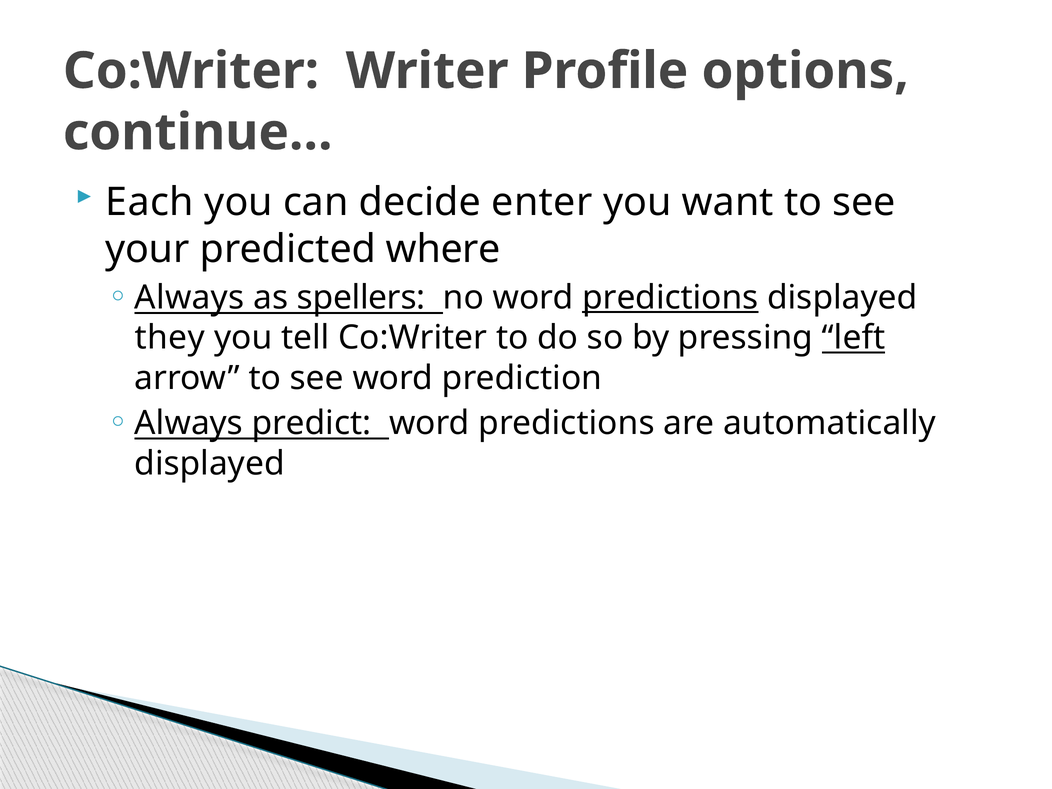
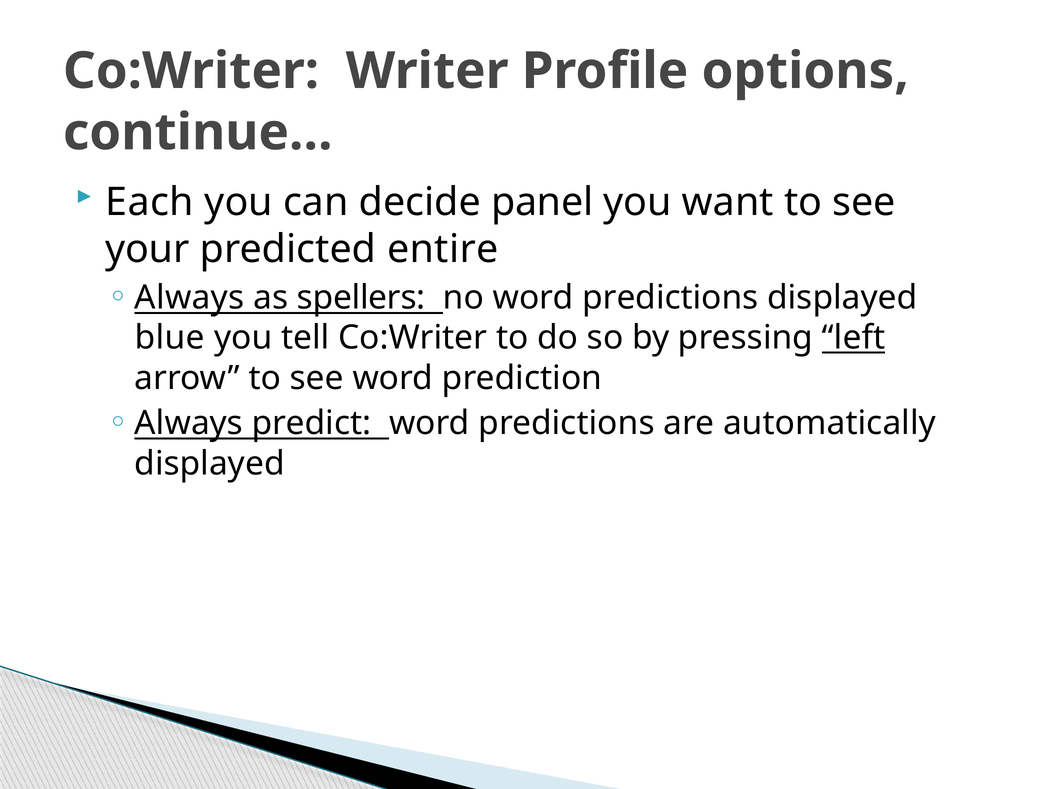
enter: enter -> panel
where: where -> entire
predictions at (670, 298) underline: present -> none
they: they -> blue
